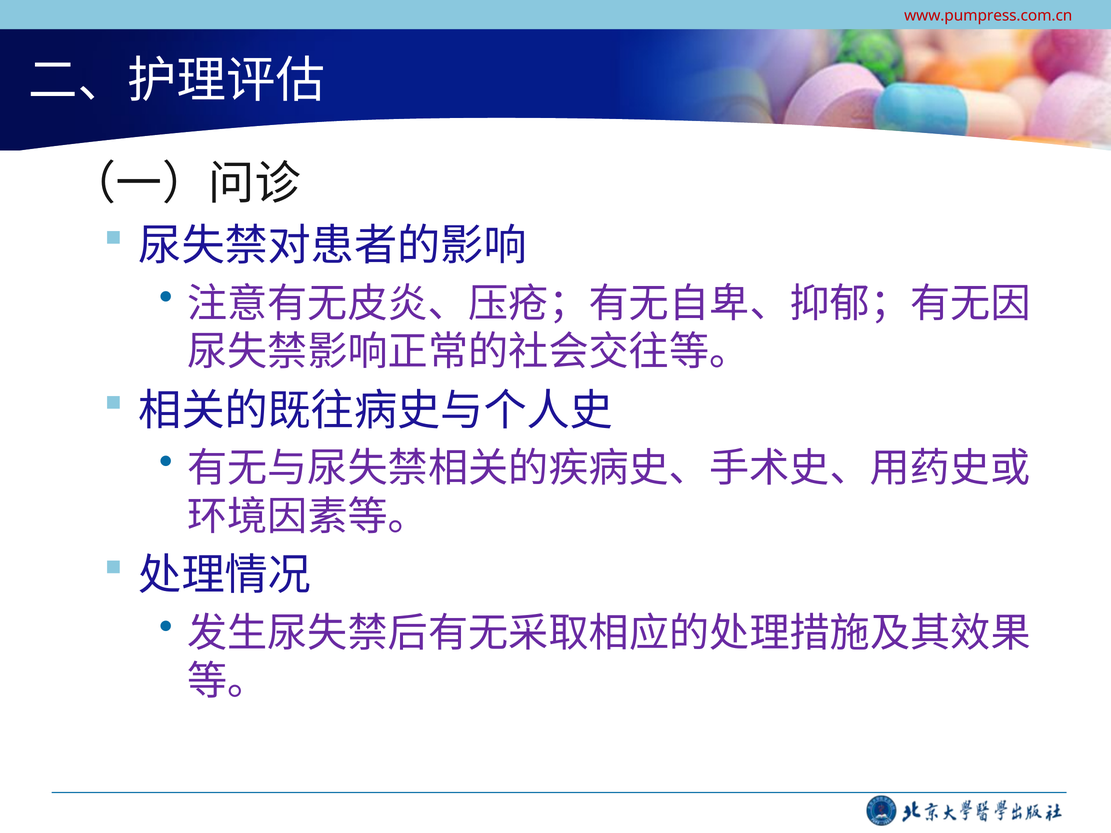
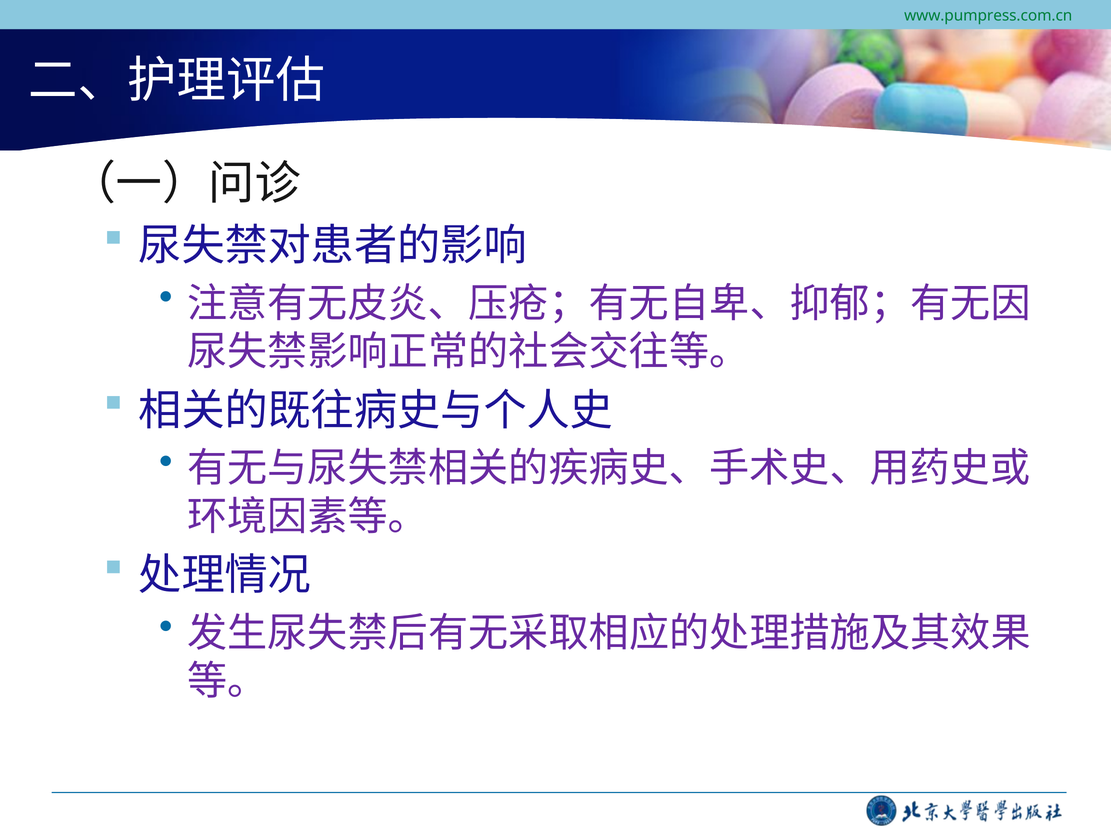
www.pumpress.com.cn colour: red -> green
